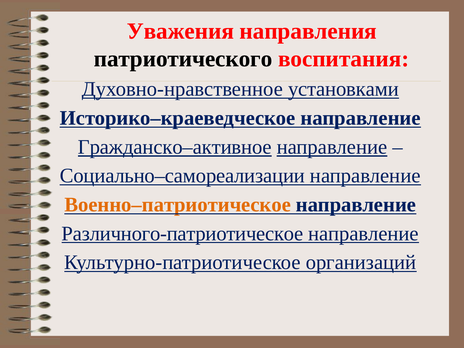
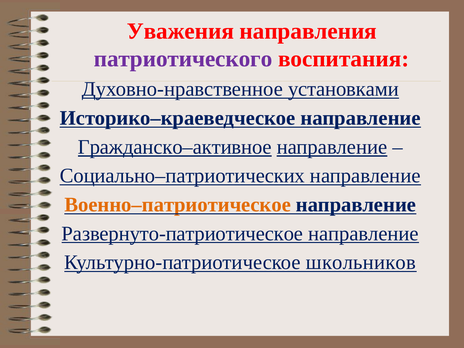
патриотического colour: black -> purple
Социально–самореализации: Социально–самореализации -> Социально–патриотических
Различного-патриотическое: Различного-патриотическое -> Развернуто-патриотическое
организаций: организаций -> школьников
